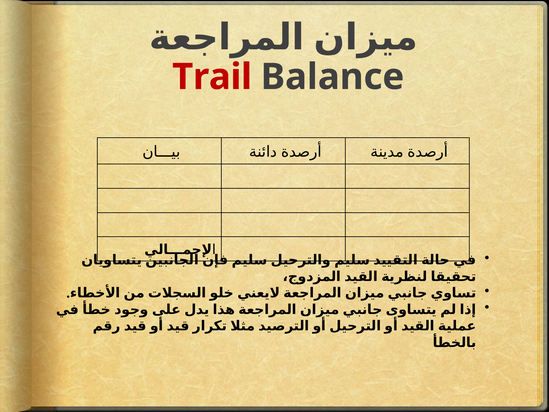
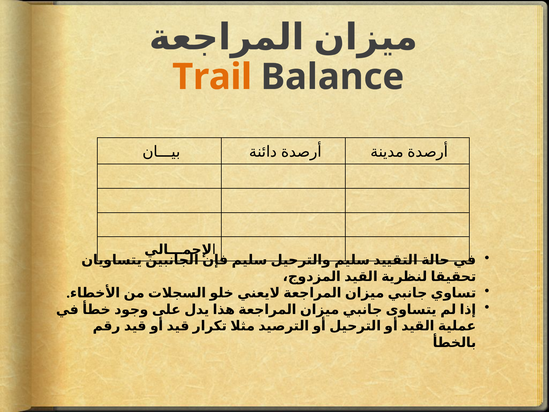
Trail colour: red -> orange
